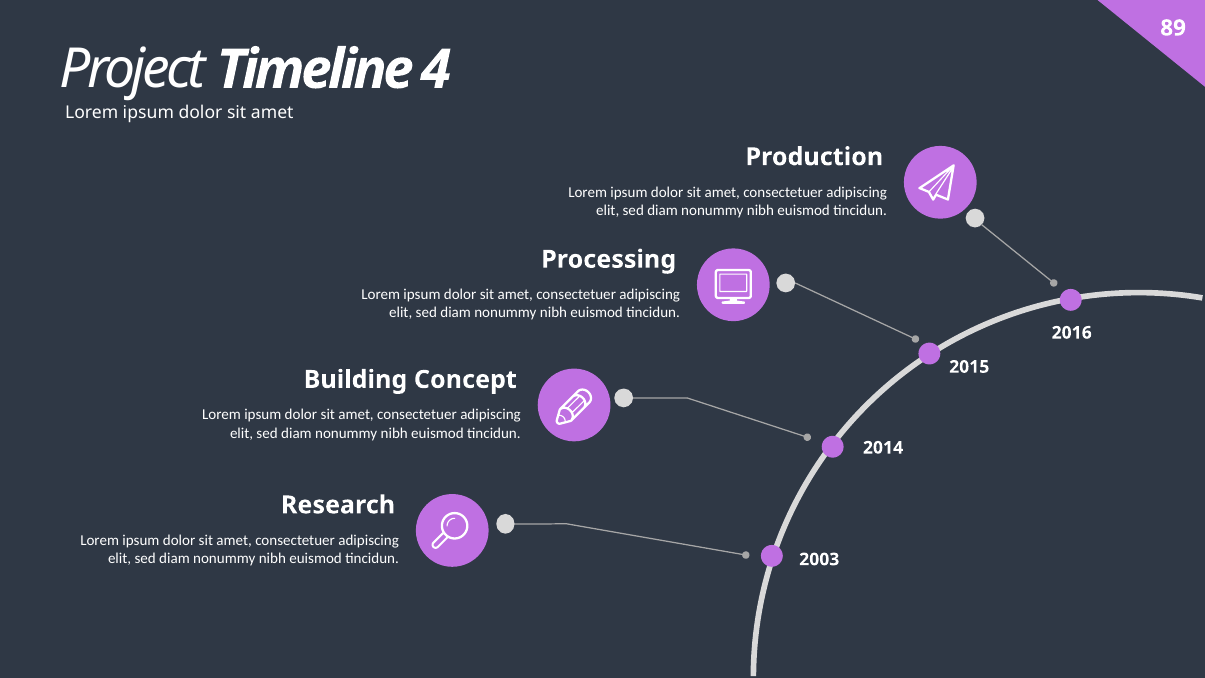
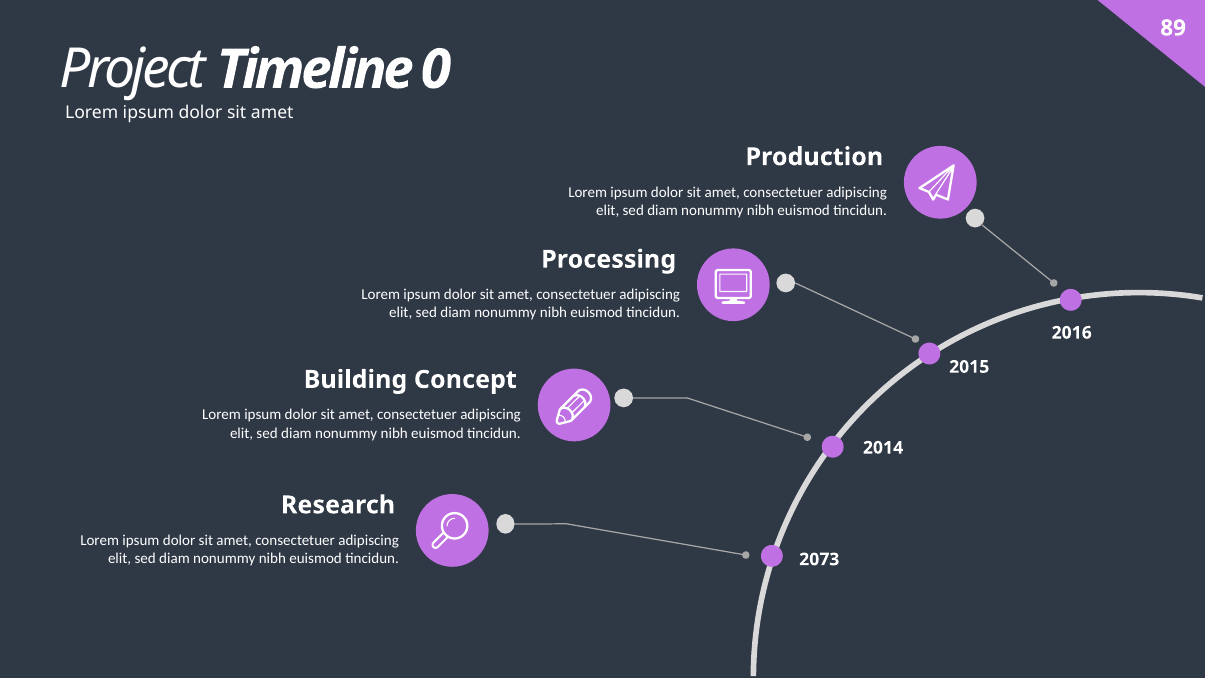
4: 4 -> 0
2003: 2003 -> 2073
